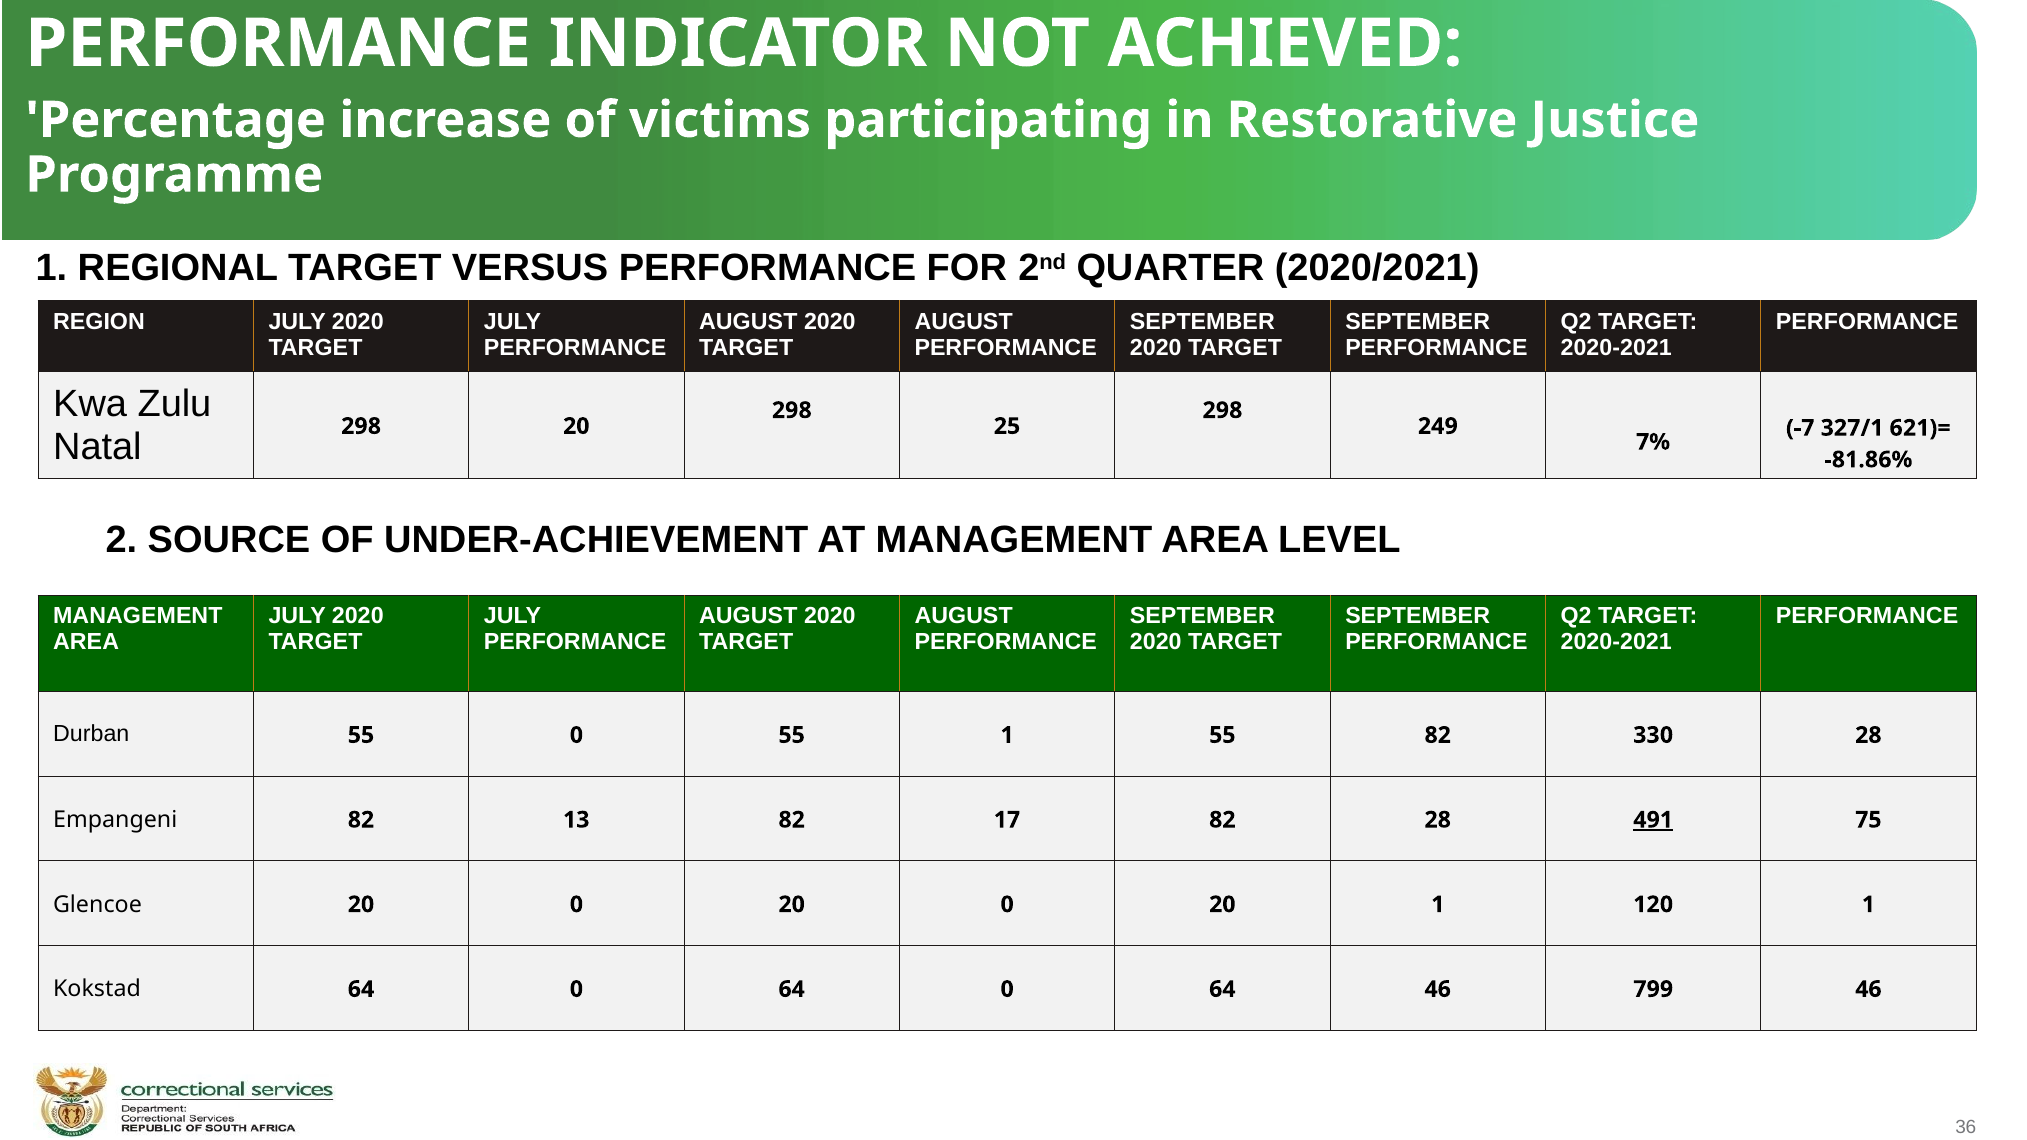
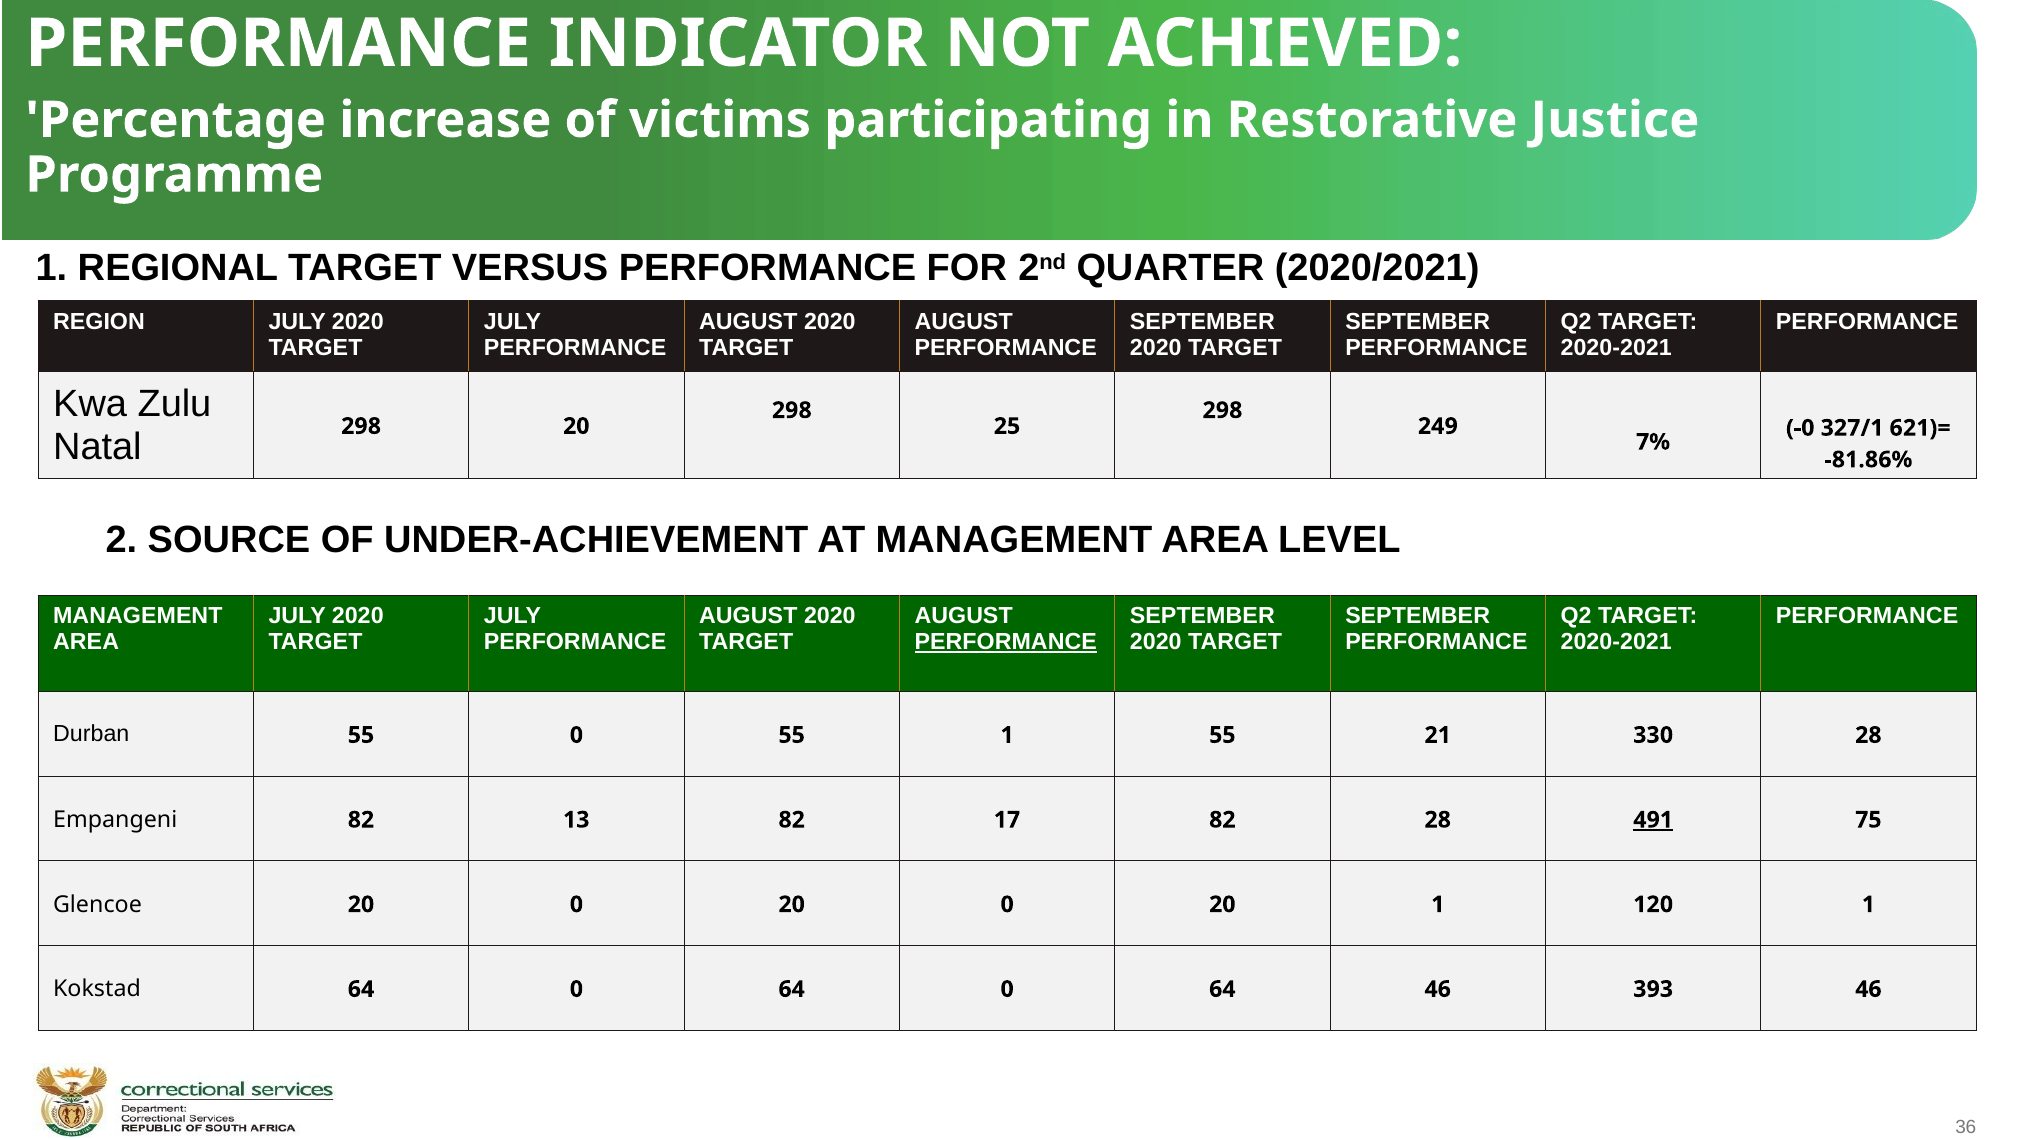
-7: -7 -> -0
PERFORMANCE at (1006, 642) underline: none -> present
55 82: 82 -> 21
799: 799 -> 393
